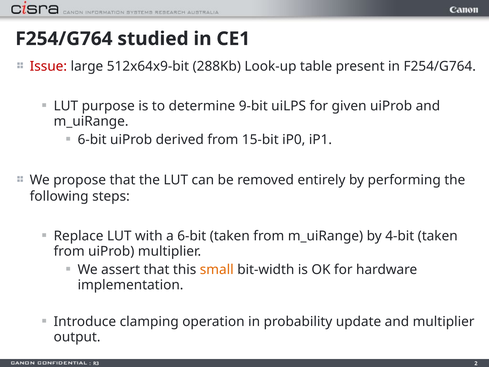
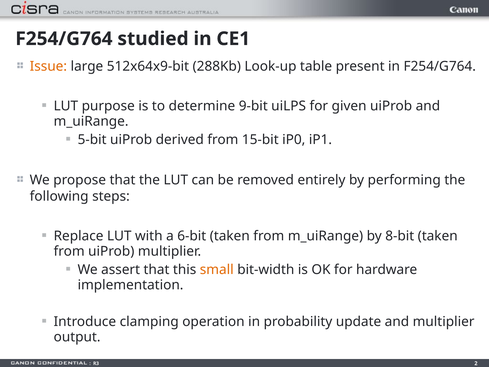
Issue colour: red -> orange
6-bit at (92, 140): 6-bit -> 5-bit
4-bit: 4-bit -> 8-bit
